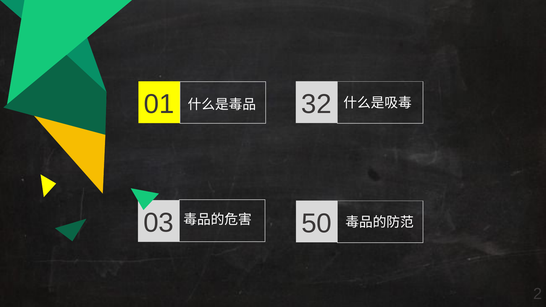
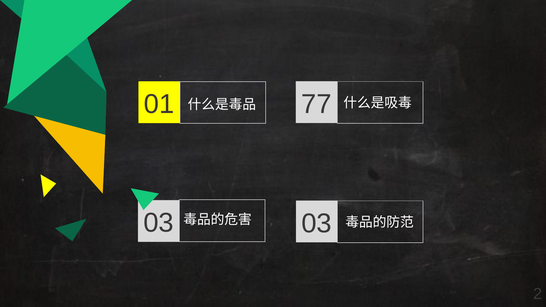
32: 32 -> 77
50 at (317, 223): 50 -> 03
